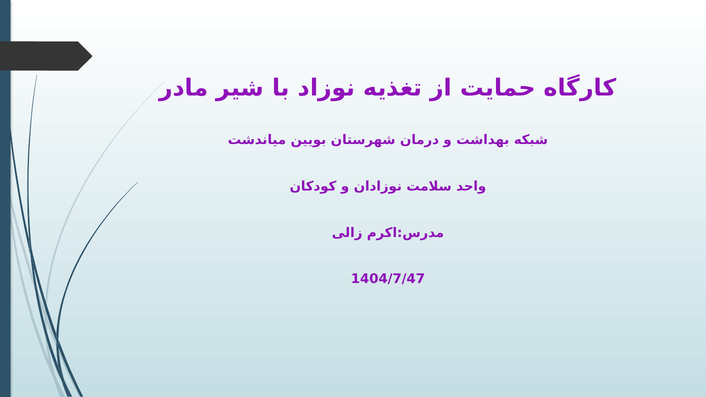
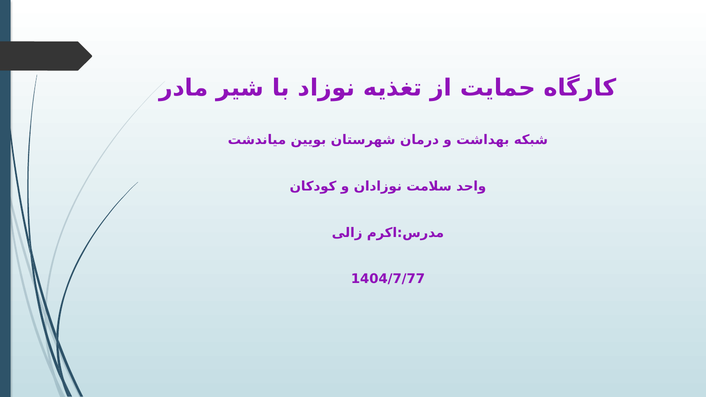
1404/7/47: 1404/7/47 -> 1404/7/77
